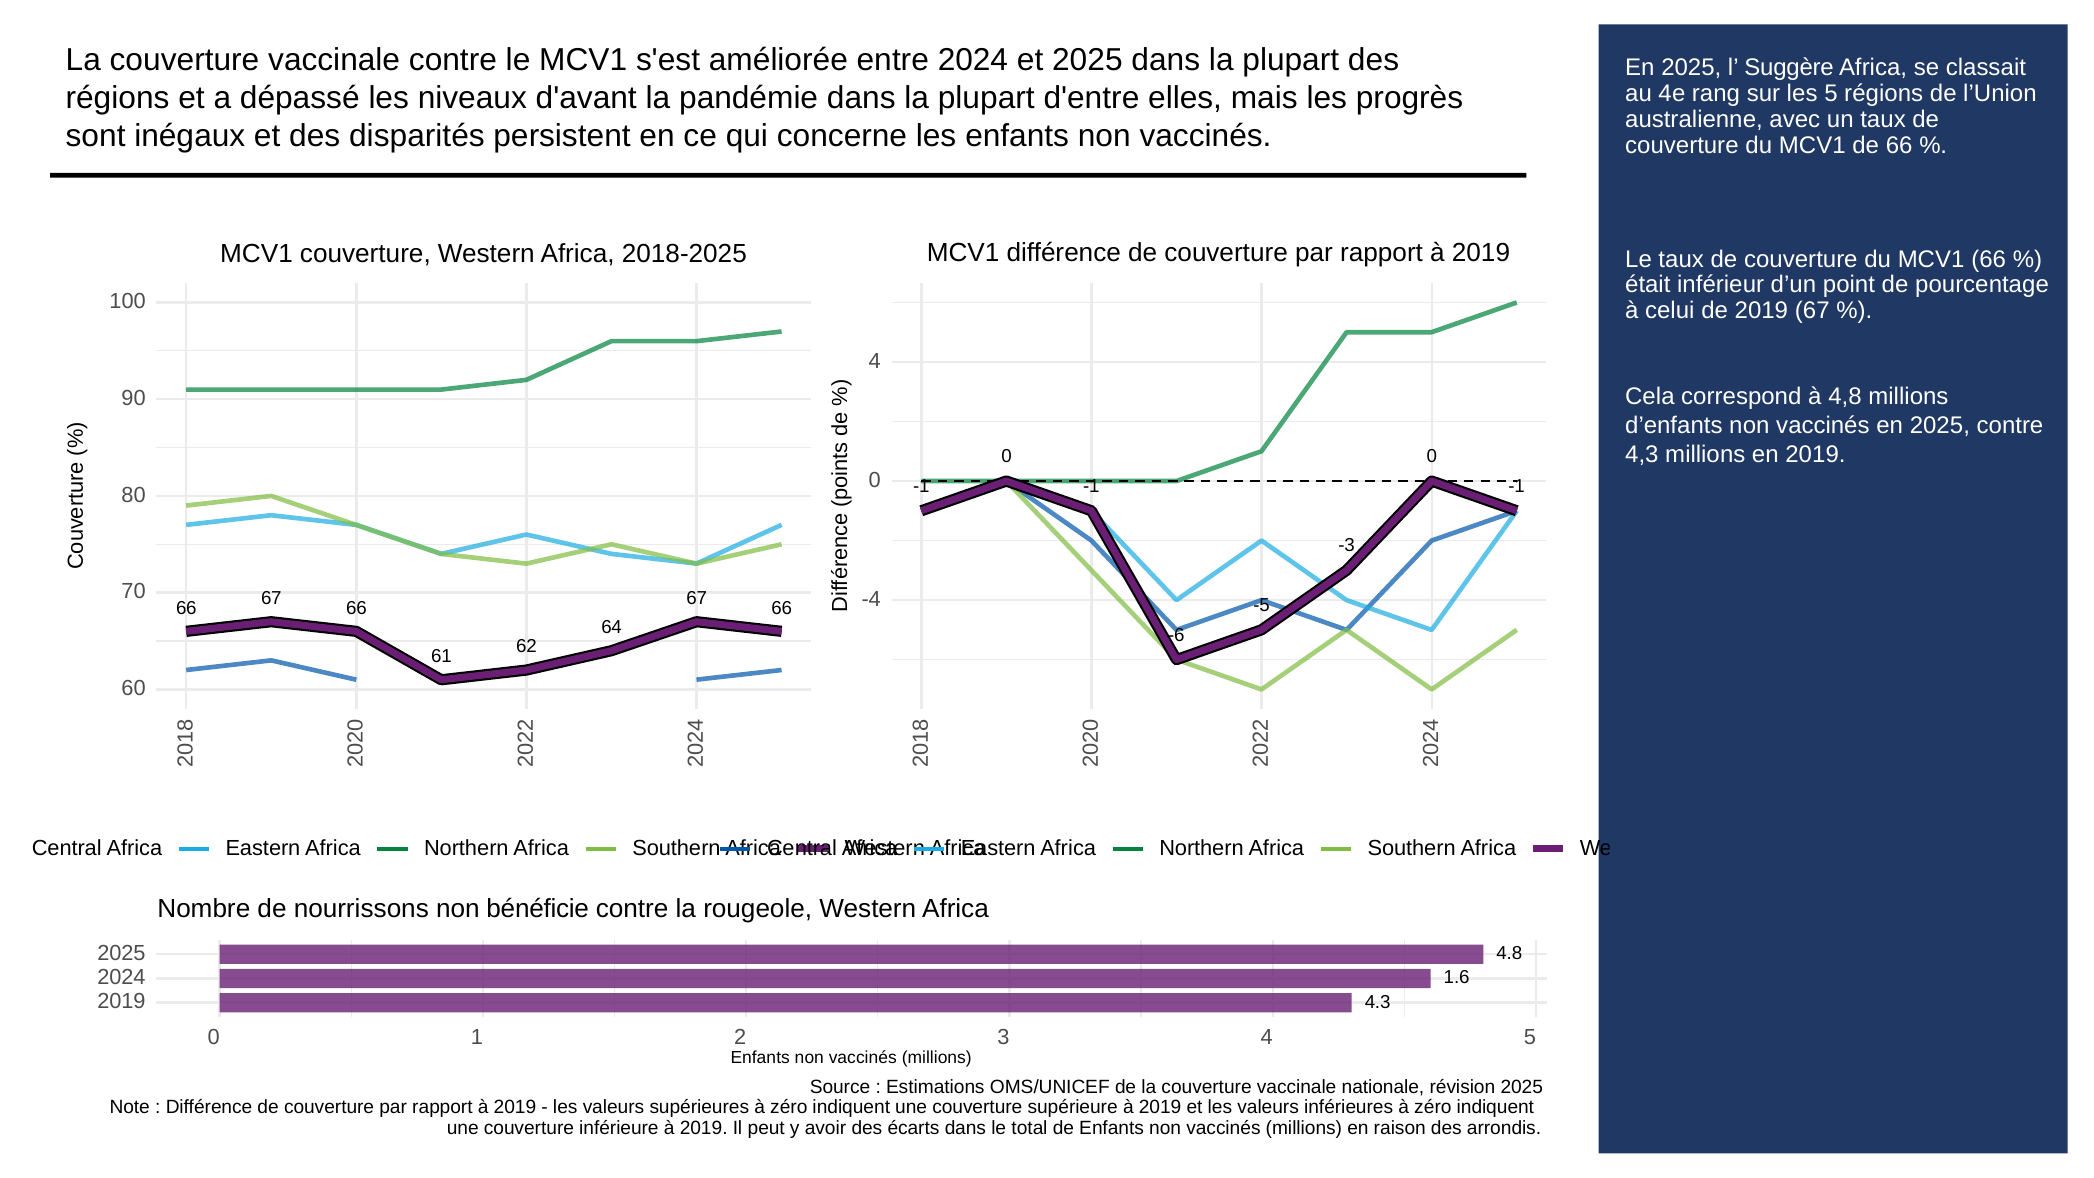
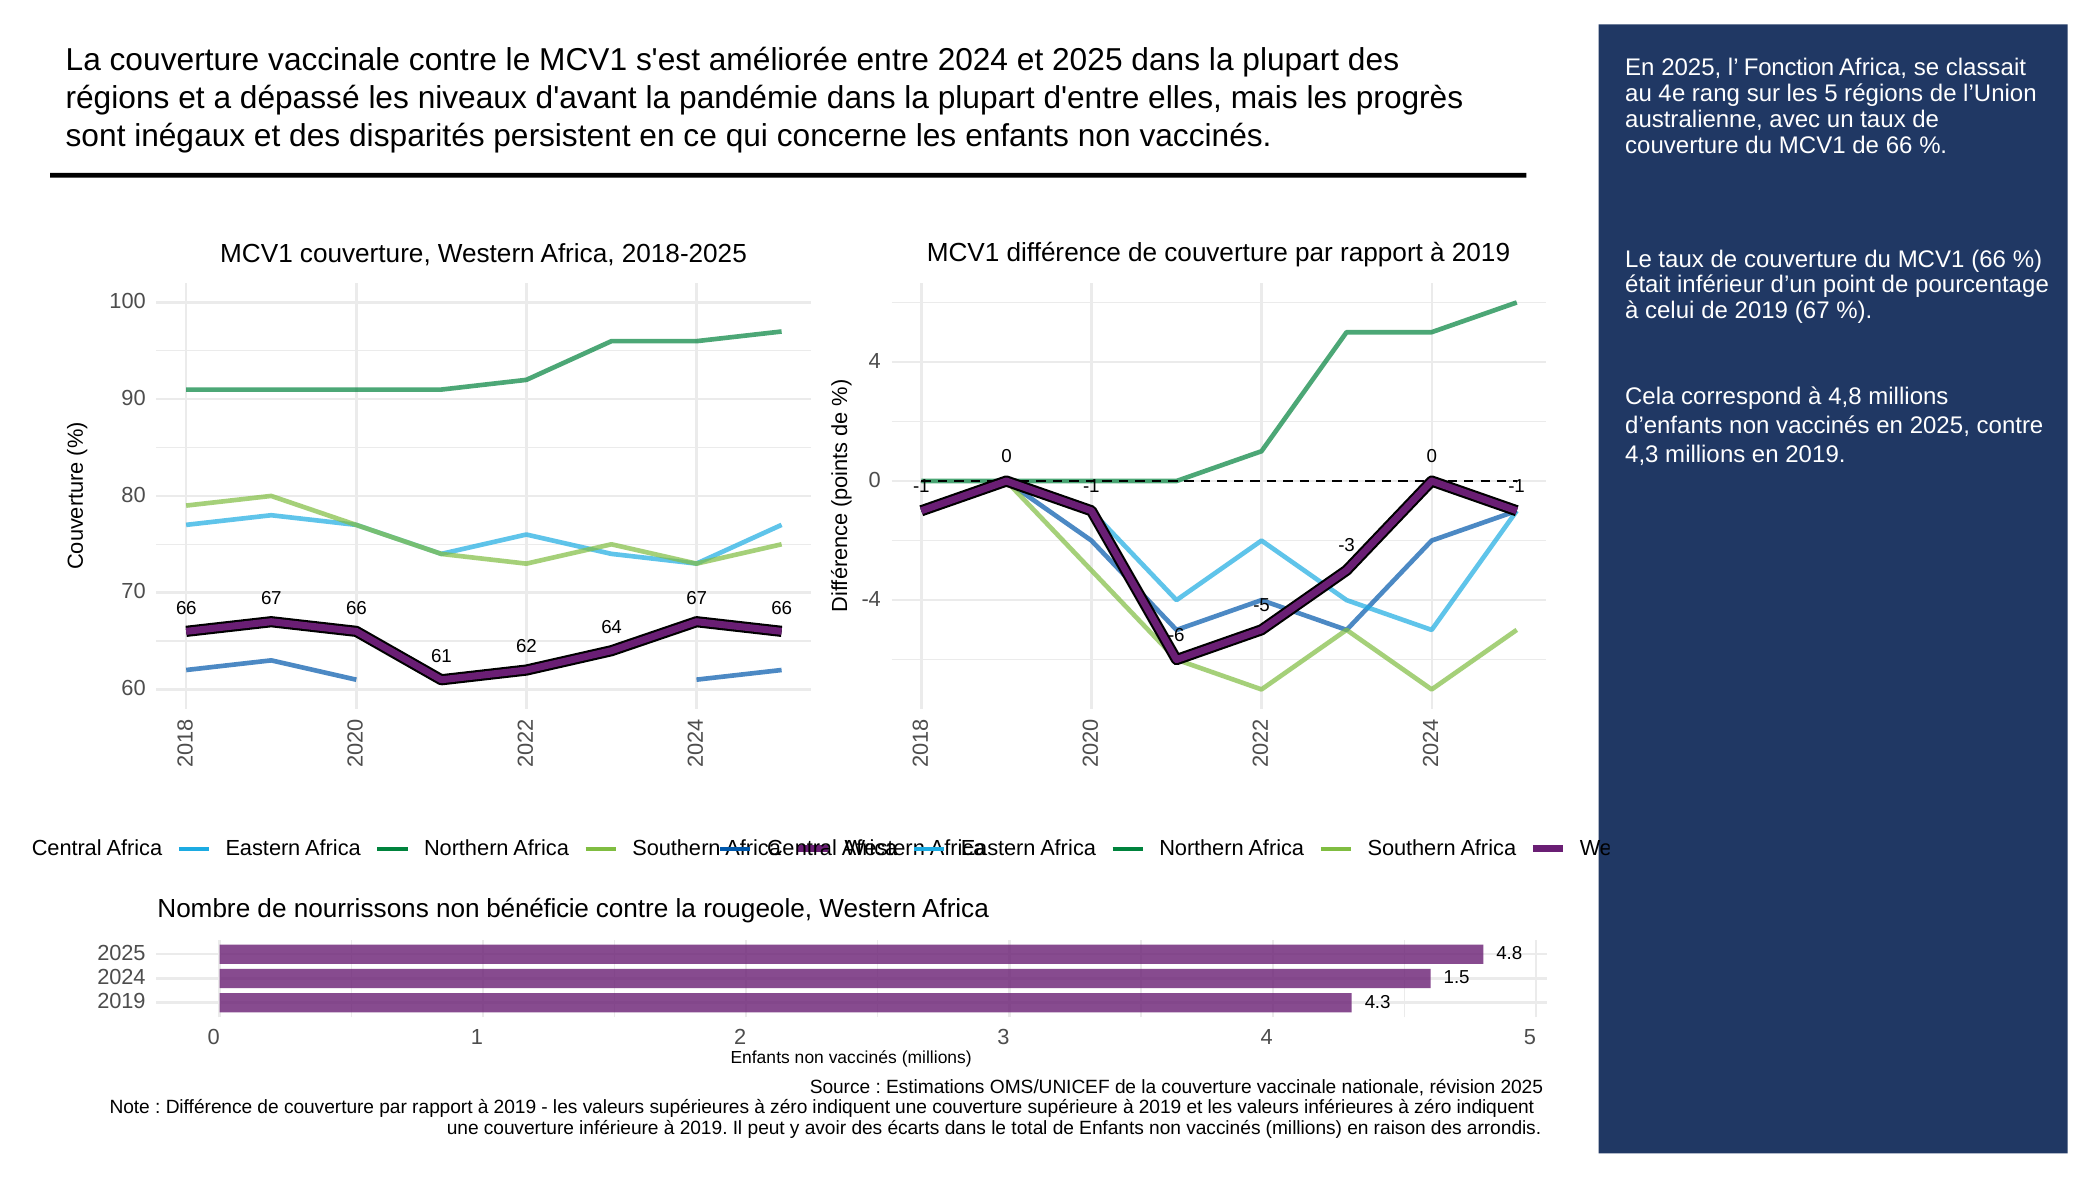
Suggère: Suggère -> Fonction
1.6: 1.6 -> 1.5
